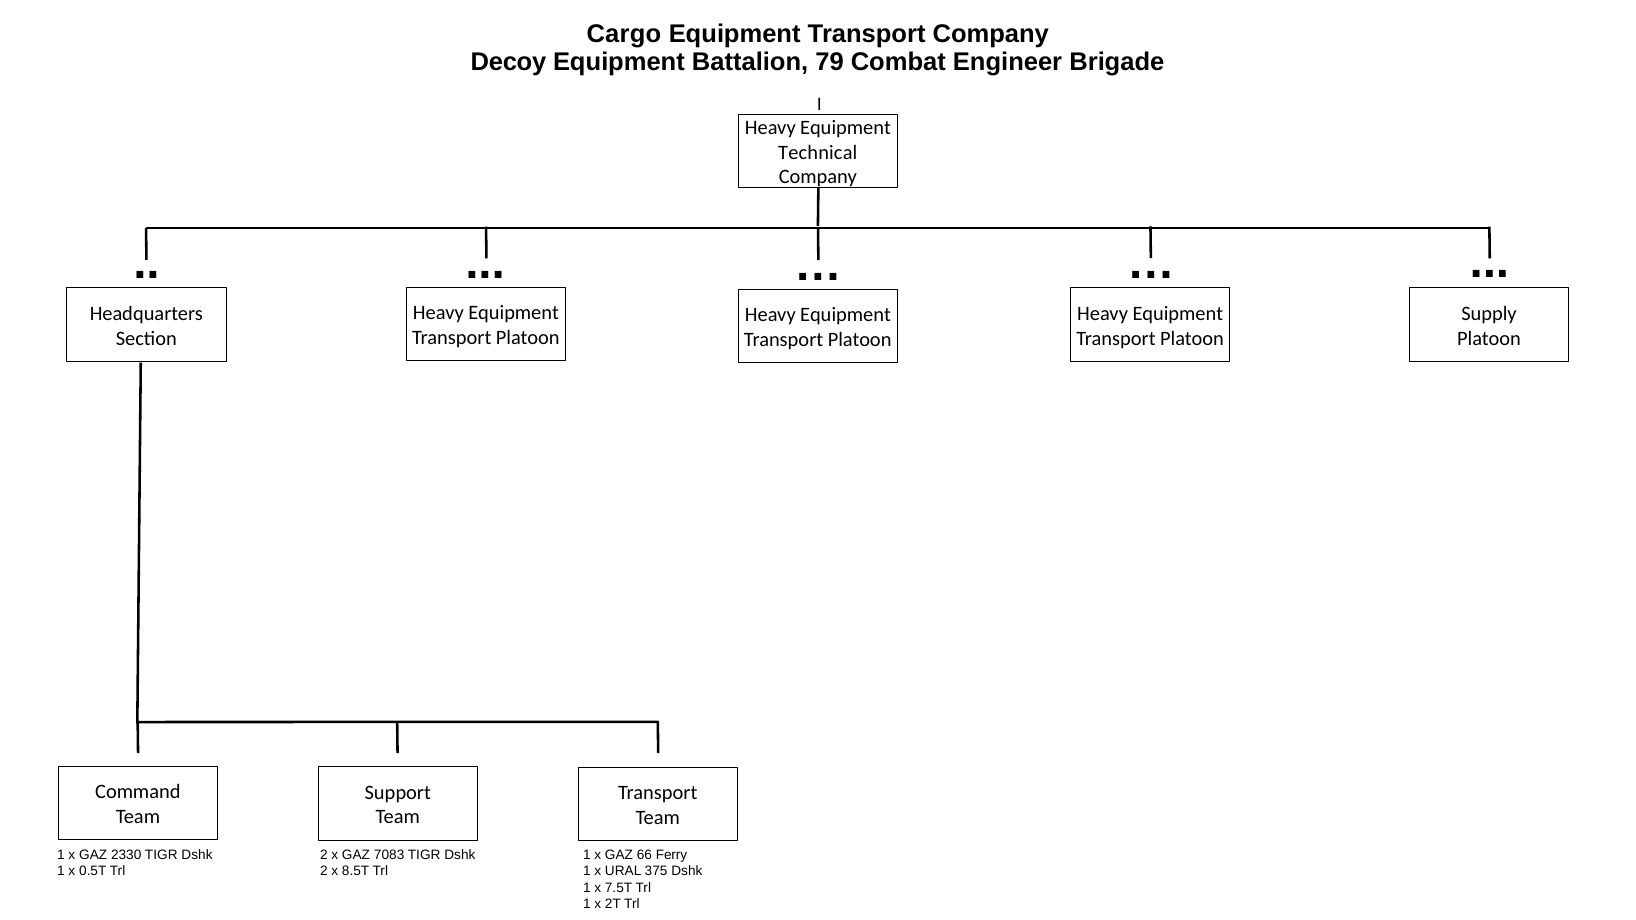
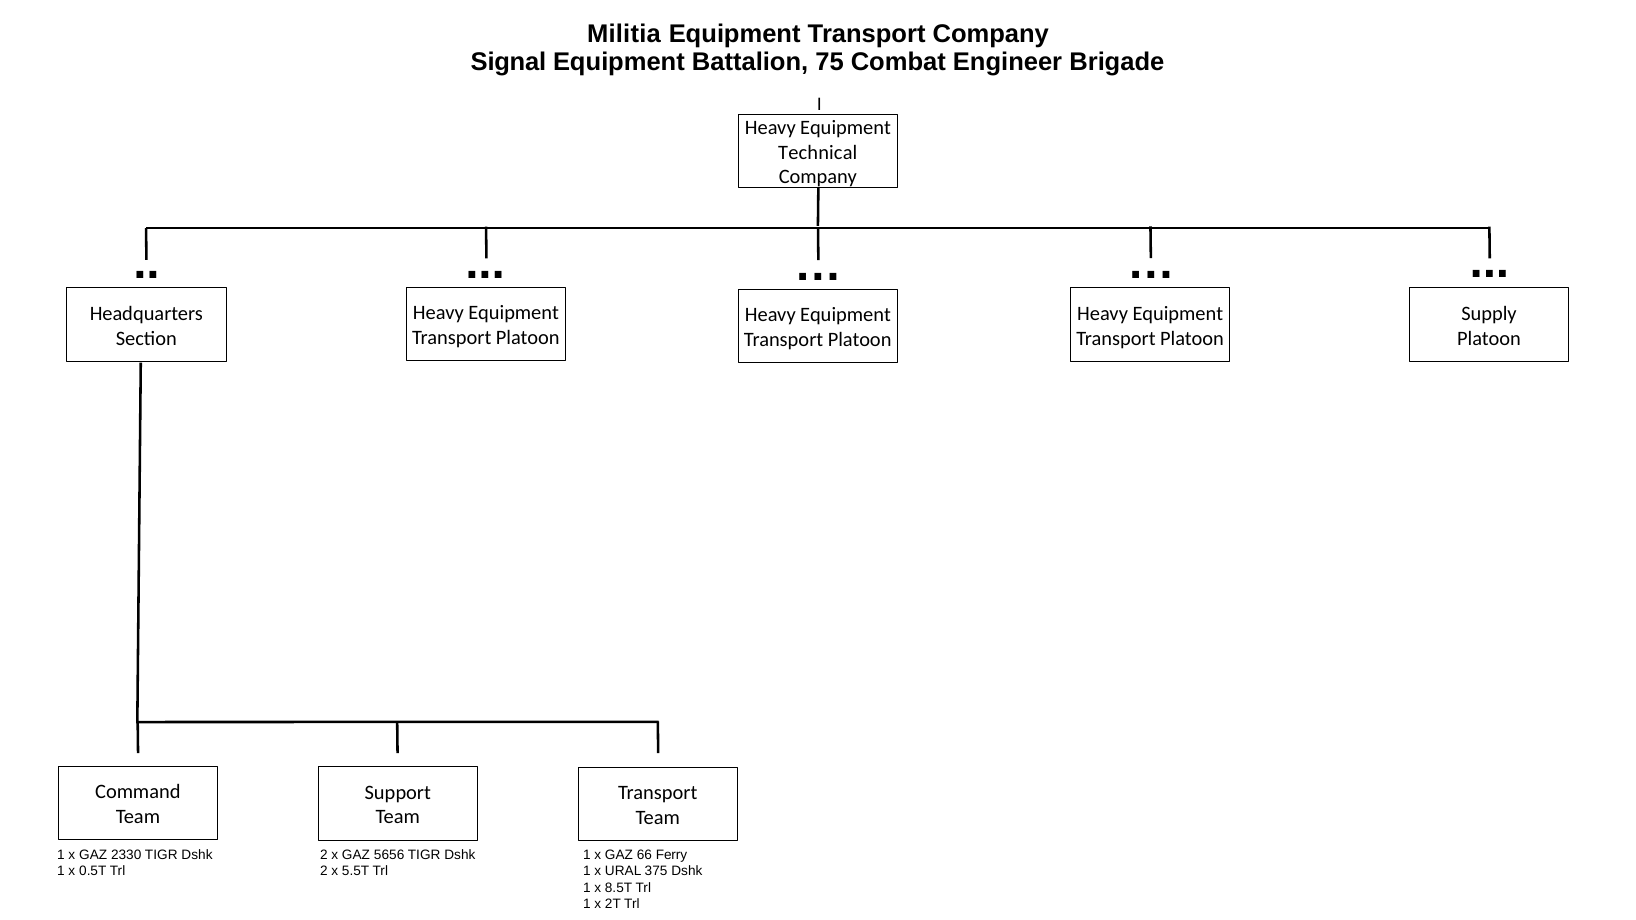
Cargo: Cargo -> Militia
Decoy: Decoy -> Signal
79: 79 -> 75
7083: 7083 -> 5656
8.5T: 8.5T -> 5.5T
7.5T: 7.5T -> 8.5T
